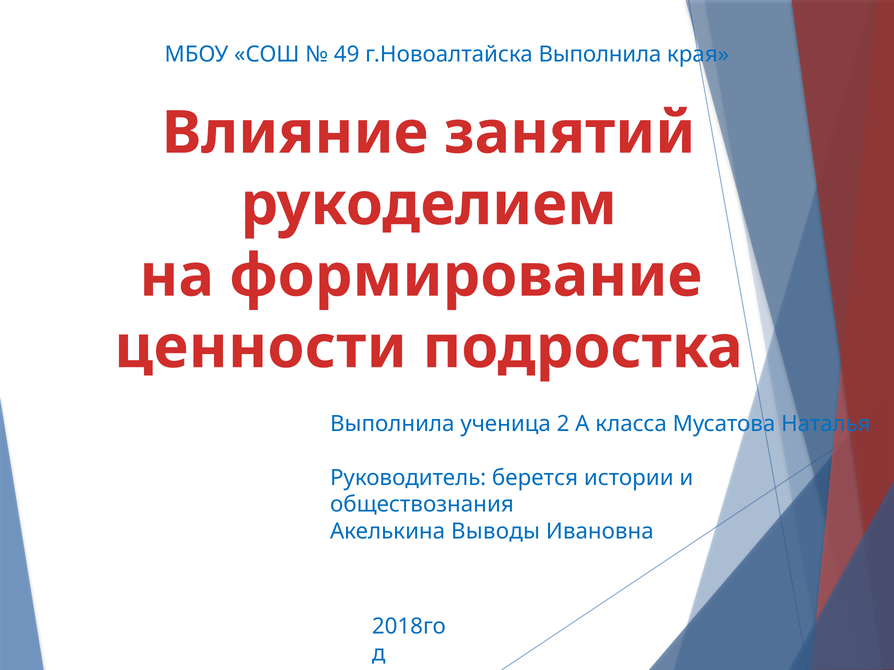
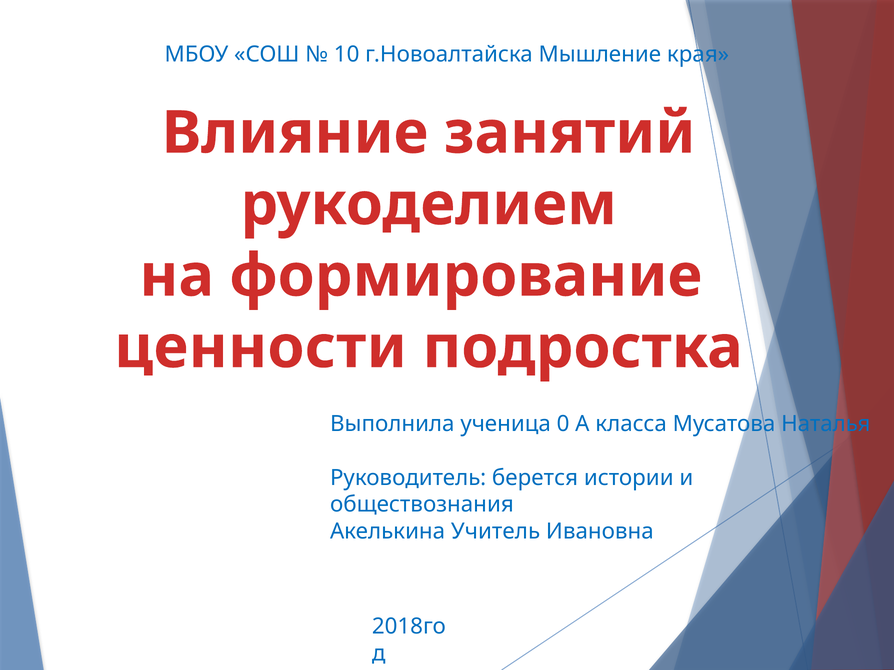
49: 49 -> 10
г.Новоалтайска Выполнила: Выполнила -> Мышление
2: 2 -> 0
Выводы: Выводы -> Учитель
